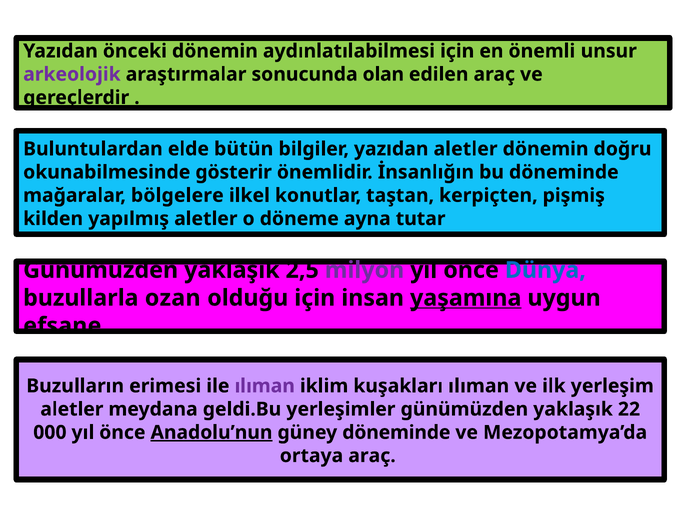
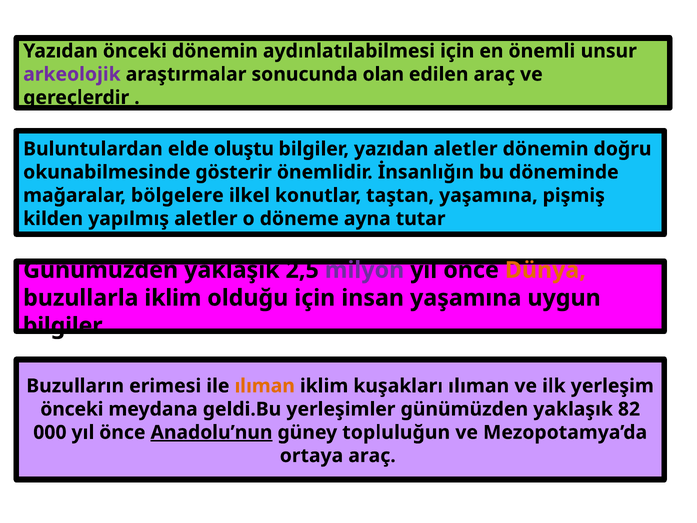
bütün: bütün -> oluştu
taştan kerpiçten: kerpiçten -> yaşamına
Dünya colour: blue -> orange
buzullarla ozan: ozan -> iklim
yaşamına at (466, 298) underline: present -> none
efsane at (66, 326): efsane -> bilgiler
ılıman at (265, 386) colour: purple -> orange
aletler at (72, 409): aletler -> önceki
22: 22 -> 82
güney döneminde: döneminde -> topluluğun
